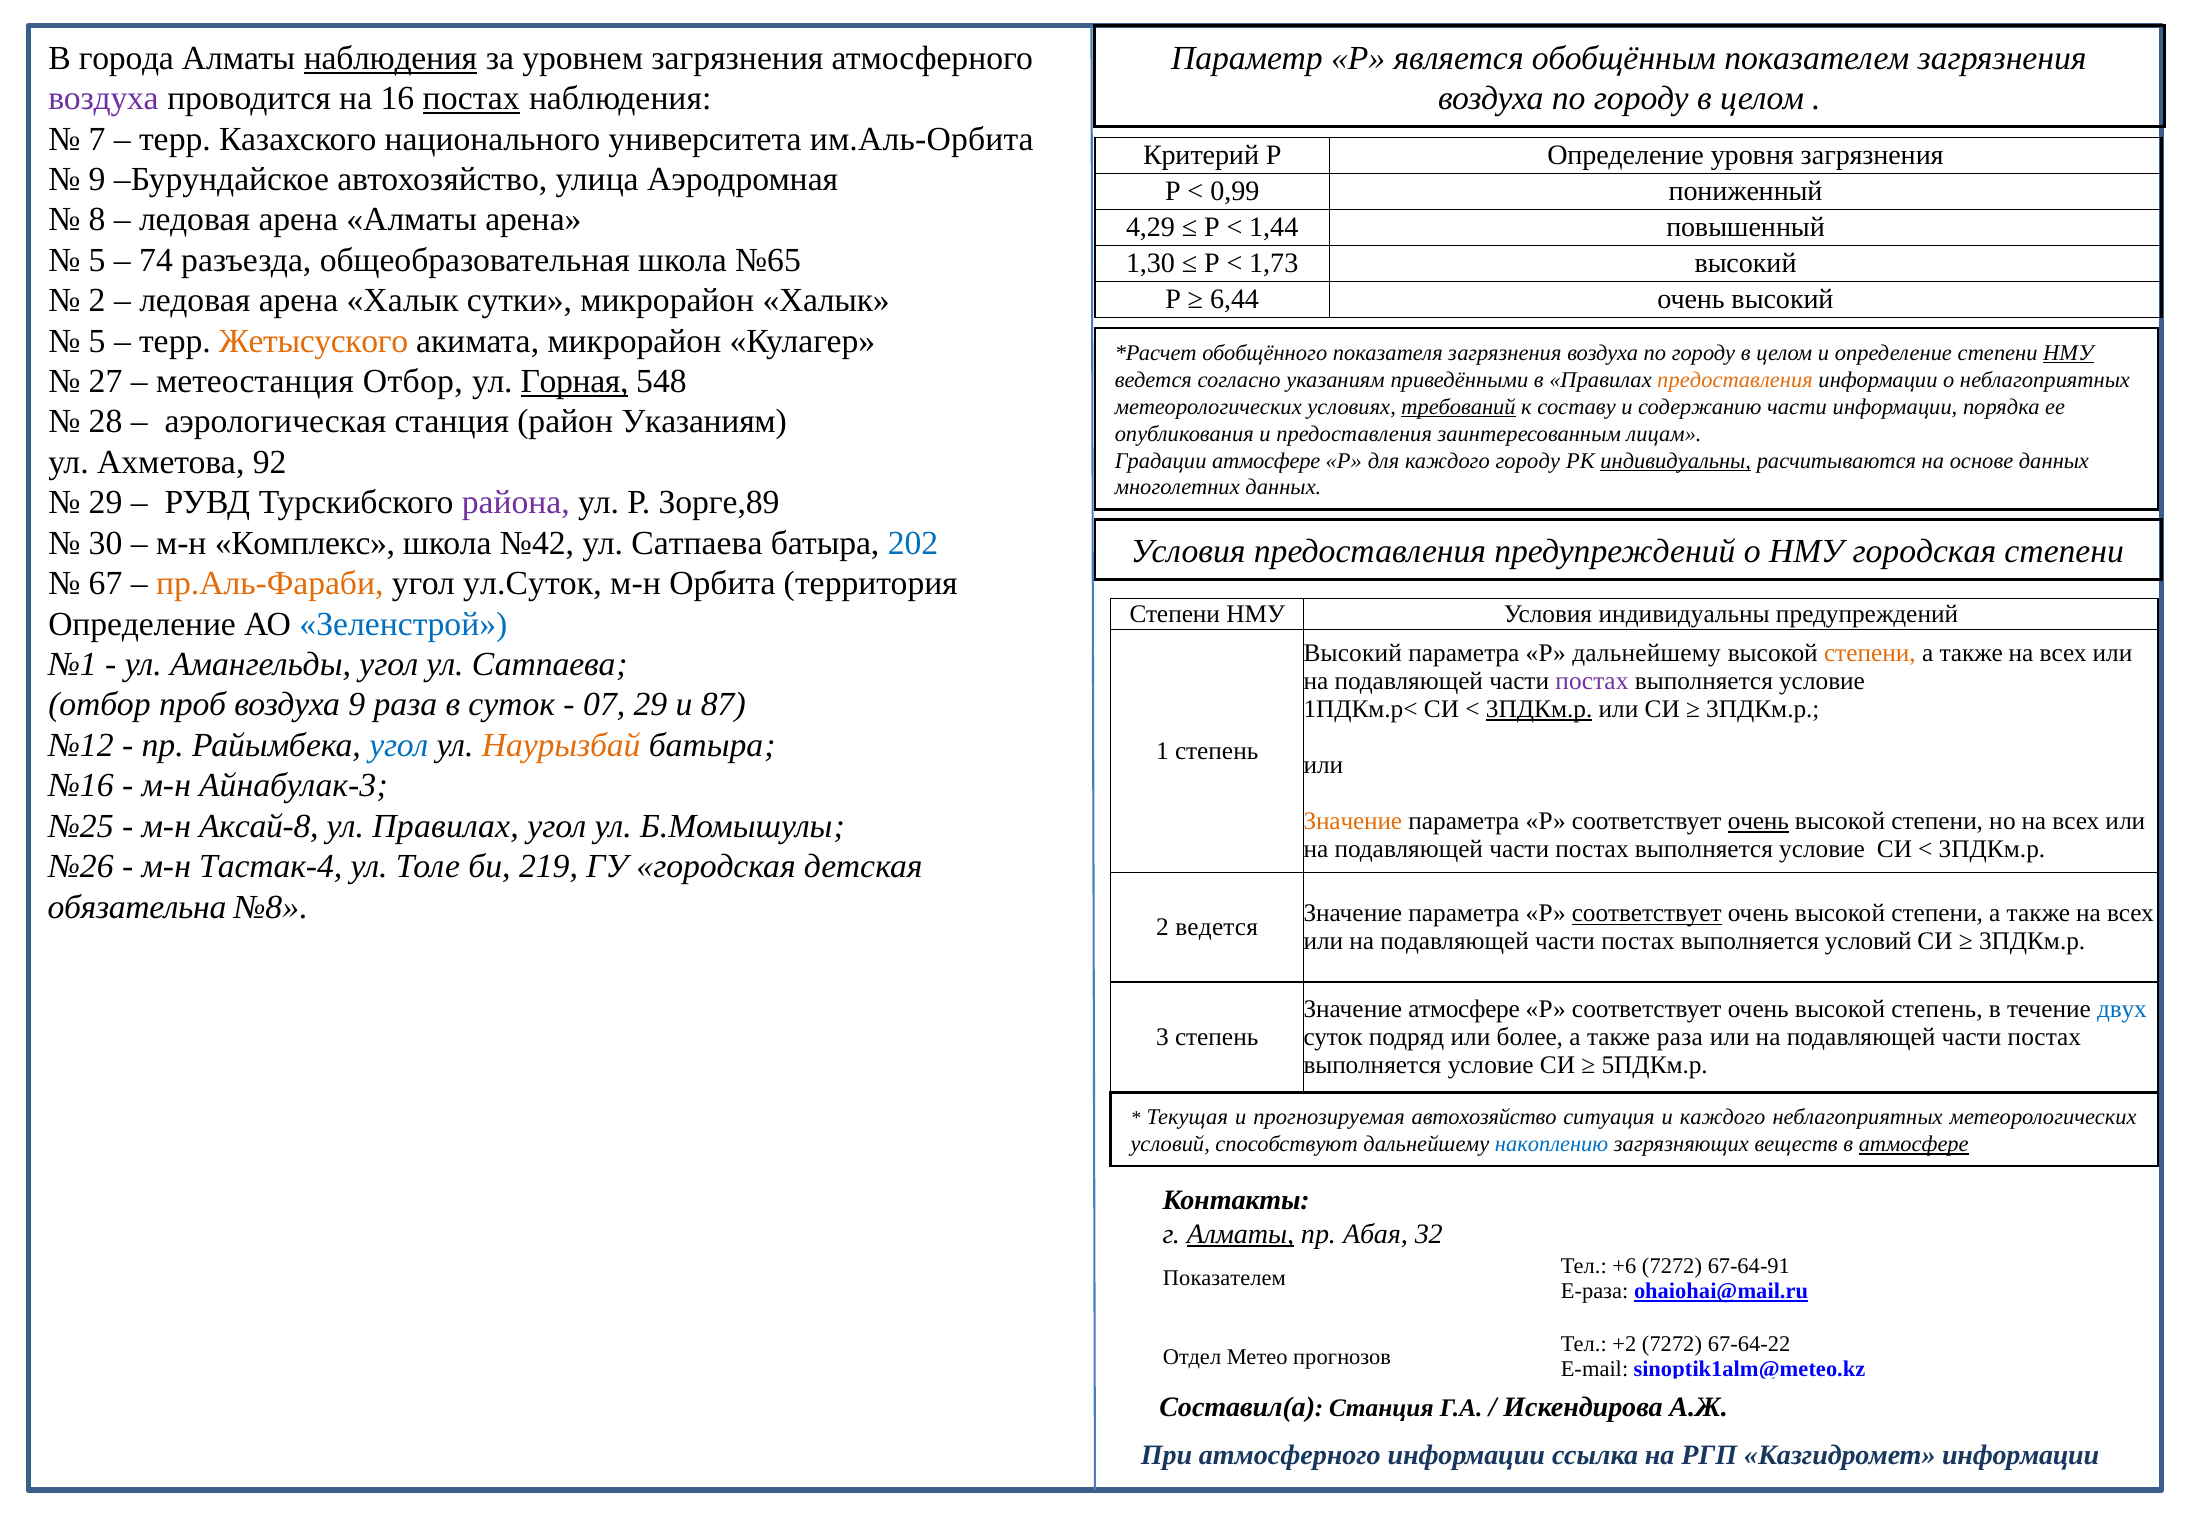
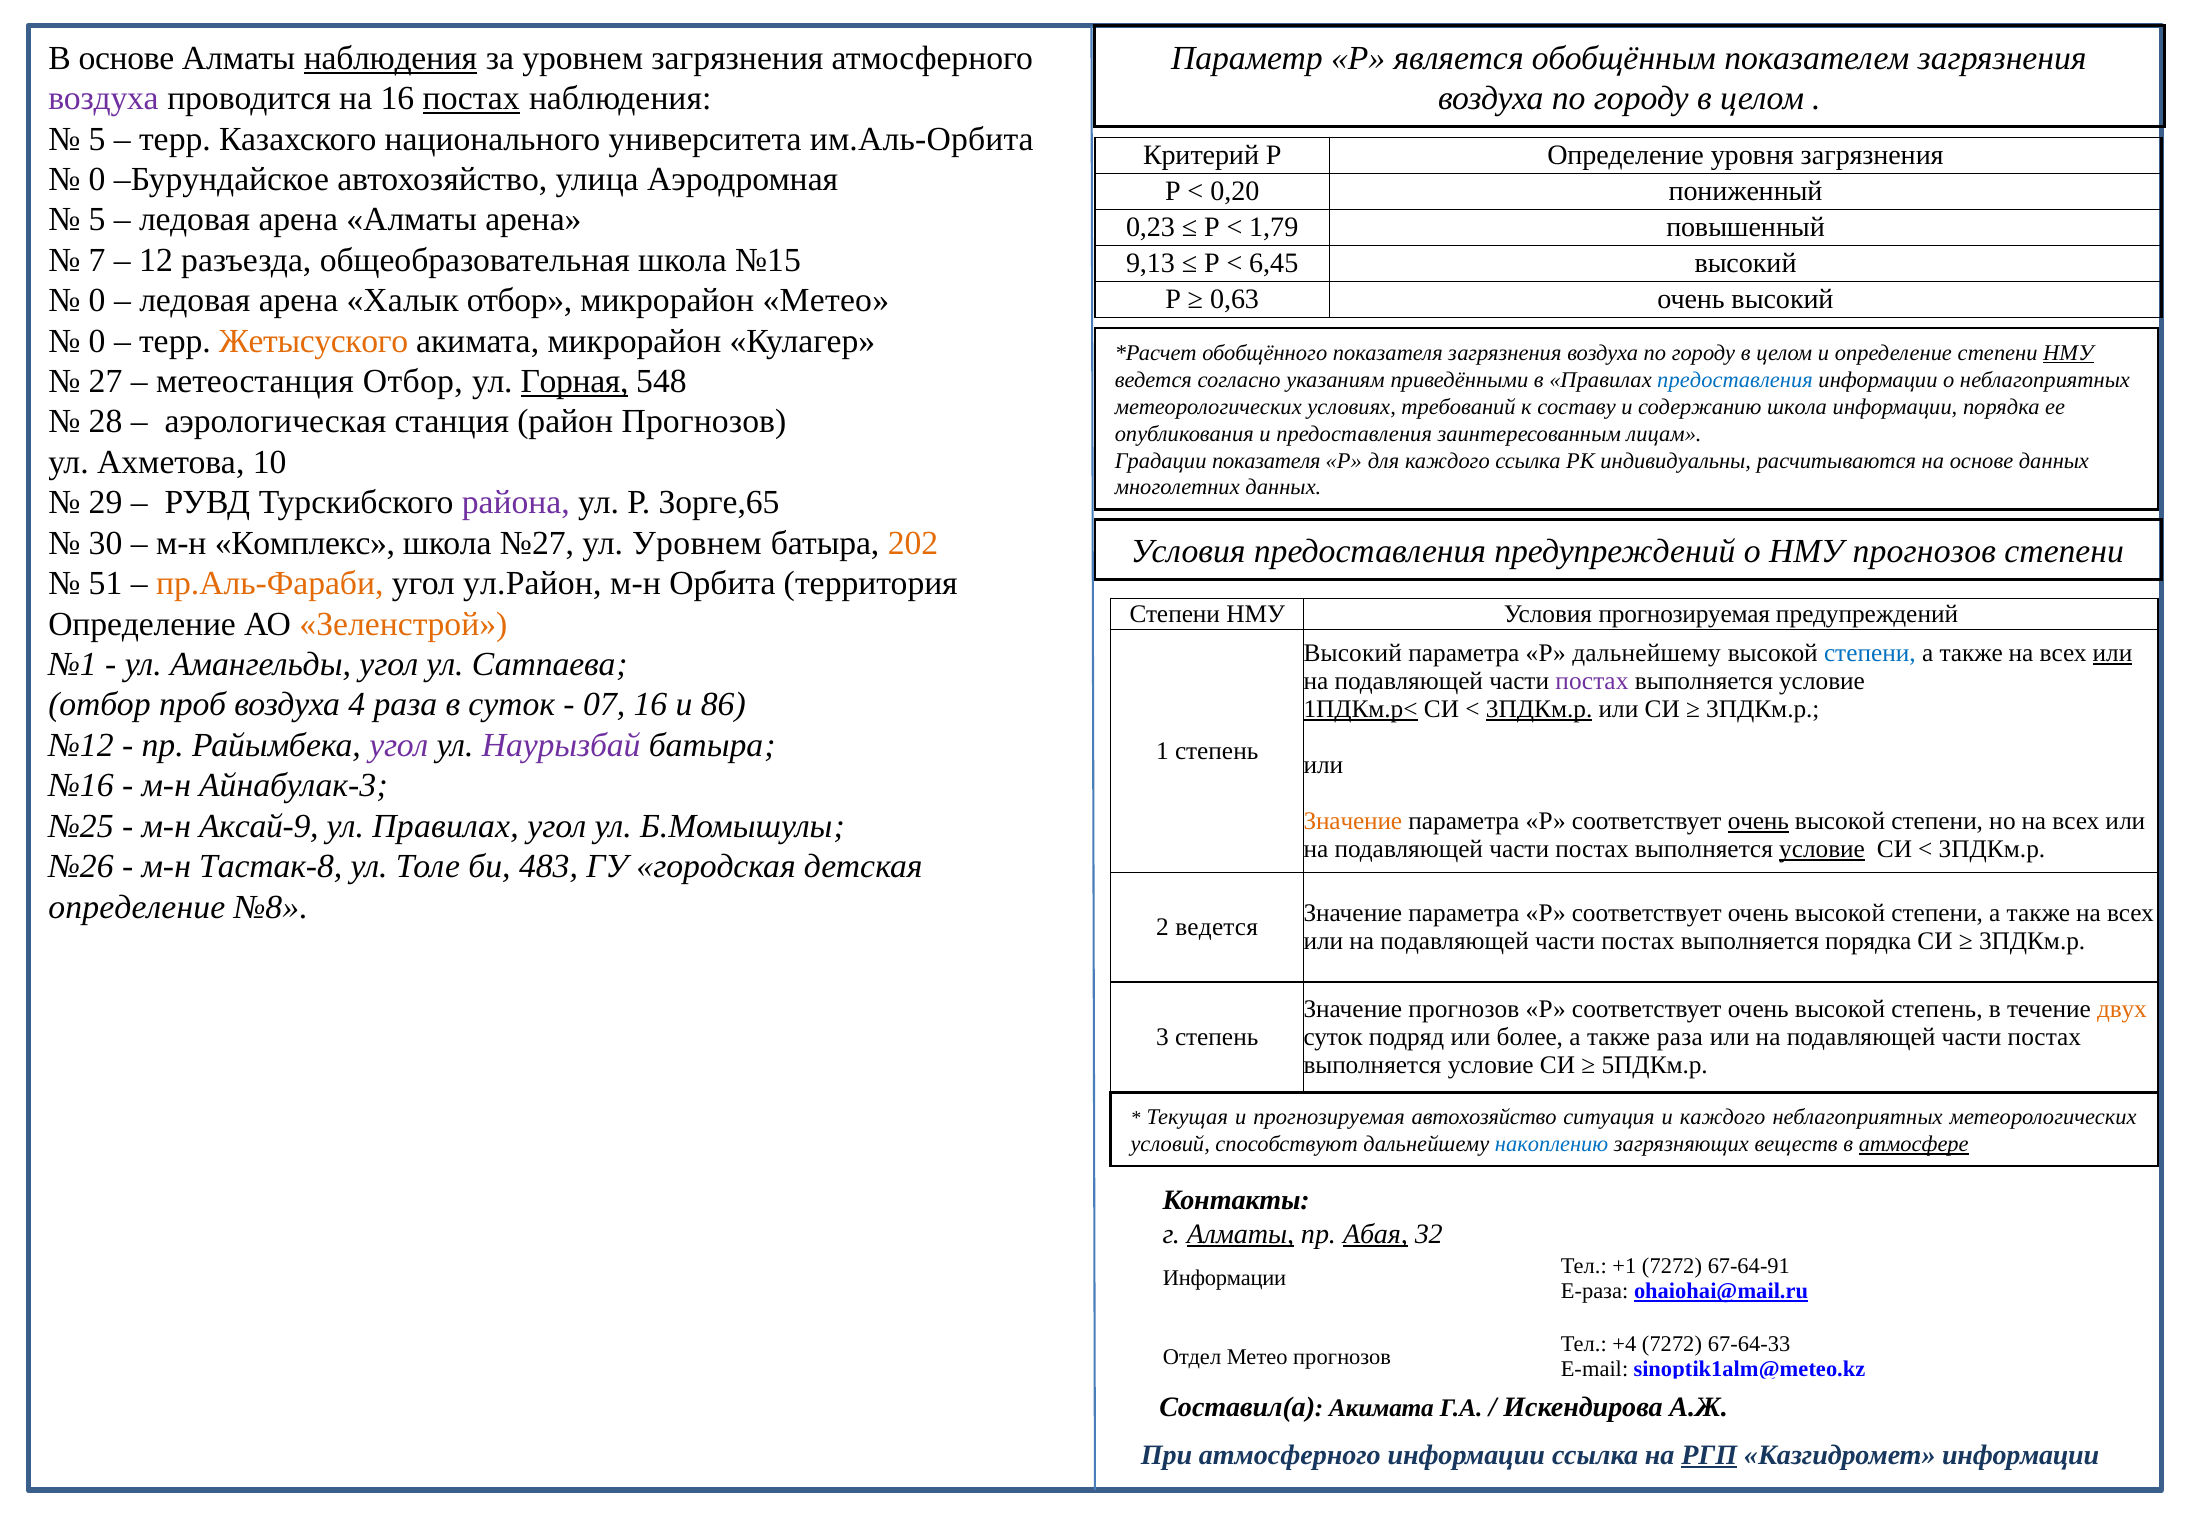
В города: города -> основе
7 at (97, 139): 7 -> 5
9 at (97, 179): 9 -> 0
0,99: 0,99 -> 0,20
8 at (97, 220): 8 -> 5
4,29: 4,29 -> 0,23
1,44: 1,44 -> 1,79
5 at (97, 260): 5 -> 7
74: 74 -> 12
№65: №65 -> №15
1,30: 1,30 -> 9,13
1,73: 1,73 -> 6,45
2 at (97, 301): 2 -> 0
Халык сутки: сутки -> отбор
микрорайон Халык: Халык -> Метео
6,44: 6,44 -> 0,63
5 at (97, 341): 5 -> 0
предоставления at (1735, 380) colour: orange -> blue
требований underline: present -> none
содержанию части: части -> школа
район Указаниям: Указаниям -> Прогнозов
92: 92 -> 10
Градации атмосфере: атмосфере -> показателя
каждого городу: городу -> ссылка
индивидуальны at (1676, 461) underline: present -> none
Зорге,89: Зорге,89 -> Зорге,65
№42: №42 -> №27
Сатпаева at (697, 543): Сатпаева -> Уровнем
202 colour: blue -> orange
НМУ городская: городская -> прогнозов
67: 67 -> 51
ул.Суток: ул.Суток -> ул.Район
Условия индивидуальны: индивидуальны -> прогнозируемая
Зеленстрой colour: blue -> orange
степени at (1870, 653) colour: orange -> blue
или at (2113, 653) underline: none -> present
воздуха 9: 9 -> 4
07 29: 29 -> 16
87: 87 -> 86
1ПДКм.р< underline: none -> present
угол at (399, 745) colour: blue -> purple
Наурызбай colour: orange -> purple
Аксай-8: Аксай-8 -> Аксай-9
условие at (1822, 849) underline: none -> present
Тастак-4: Тастак-4 -> Тастак-8
219: 219 -> 483
обязательна at (137, 907): обязательна -> определение
соответствует at (1647, 914) underline: present -> none
выполняется условий: условий -> порядка
Значение атмосфере: атмосфере -> прогнозов
двух colour: blue -> orange
Абая underline: none -> present
+6: +6 -> +1
Показателем at (1224, 1279): Показателем -> Информации
+2: +2 -> +4
67-64-22: 67-64-22 -> 67-64-33
Составил(а Станция: Станция -> Акимата
РГП underline: none -> present
